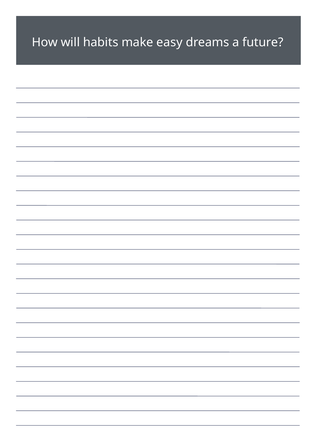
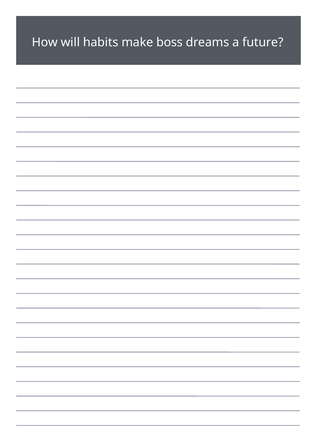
easy: easy -> boss
